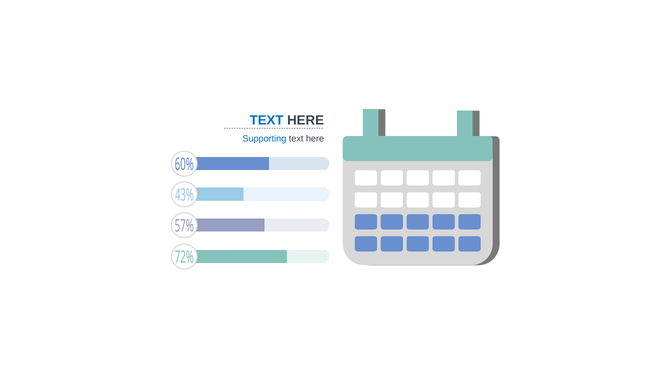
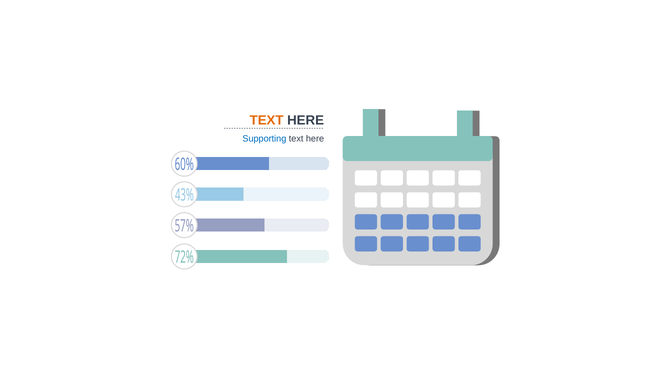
TEXT at (267, 120) colour: blue -> orange
